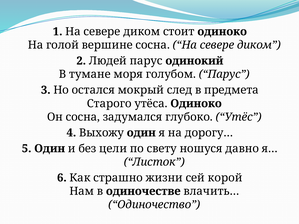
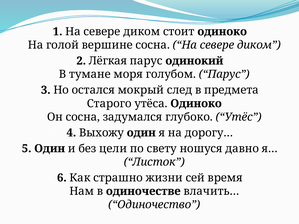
Людей: Людей -> Лёгкая
корой: корой -> время
